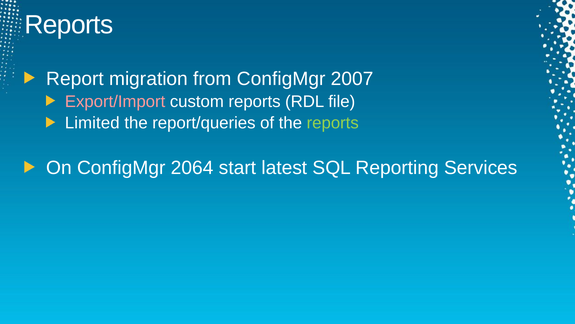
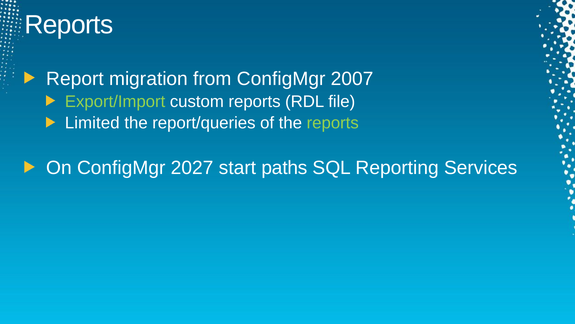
Export/Import colour: pink -> light green
2064: 2064 -> 2027
latest: latest -> paths
